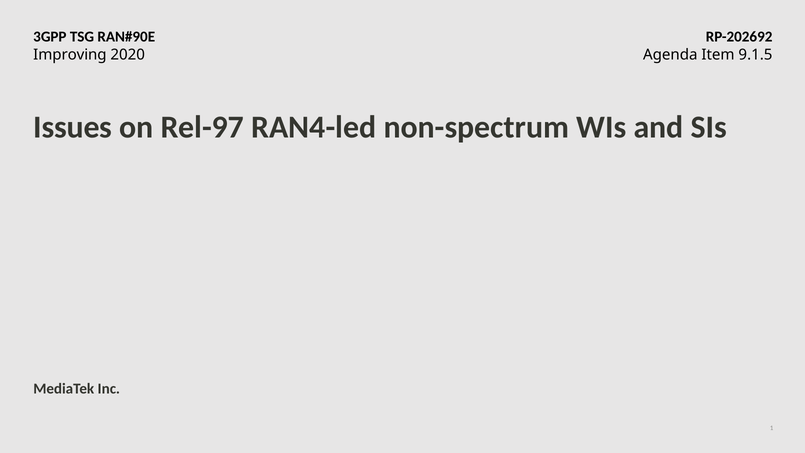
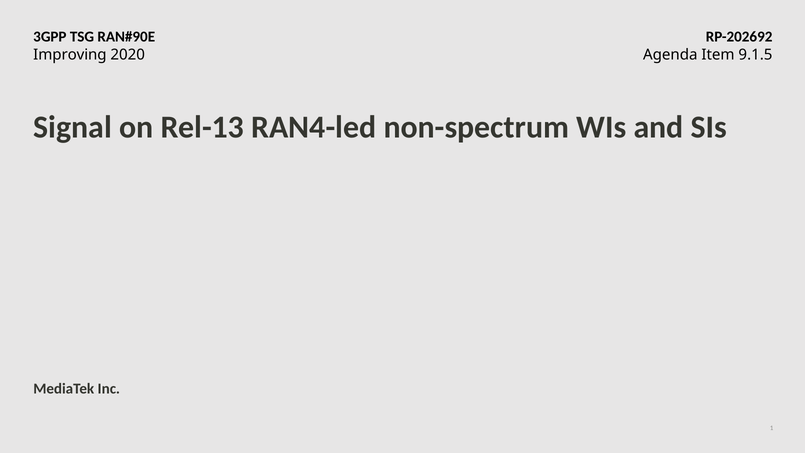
Issues: Issues -> Signal
Rel-97: Rel-97 -> Rel-13
